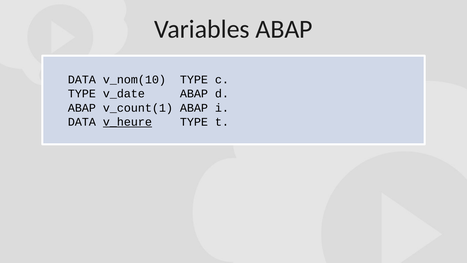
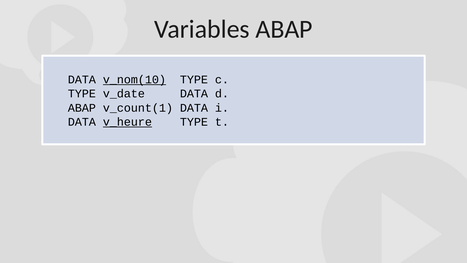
v_nom(10 underline: none -> present
v_date ABAP: ABAP -> DATA
v_count(1 ABAP: ABAP -> DATA
